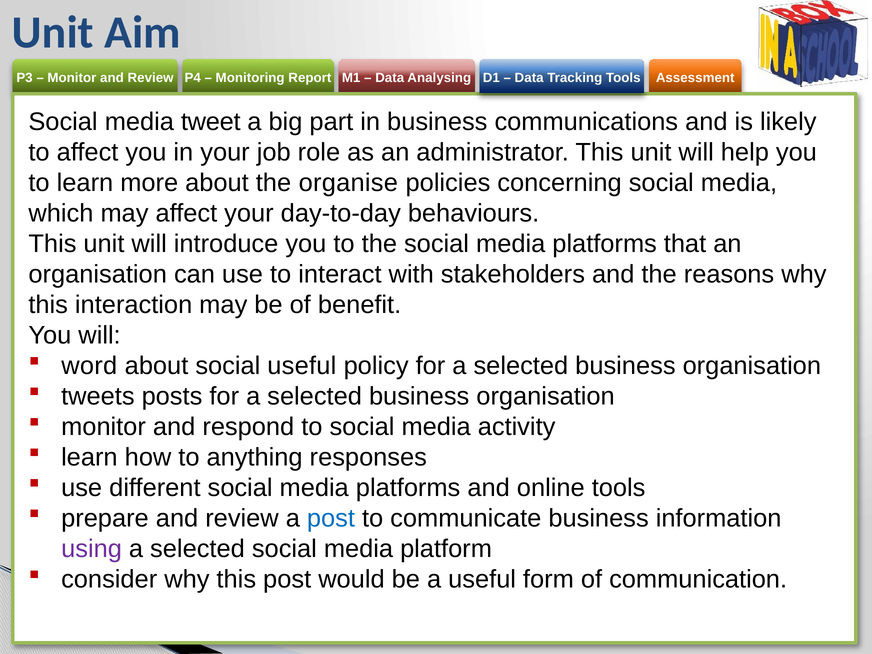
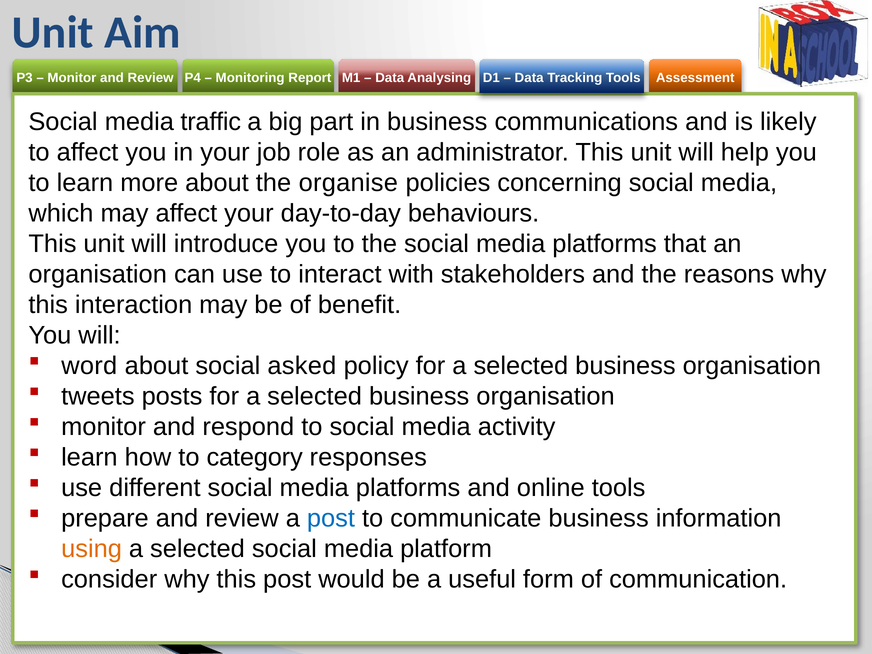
tweet: tweet -> traffic
social useful: useful -> asked
anything: anything -> category
using colour: purple -> orange
